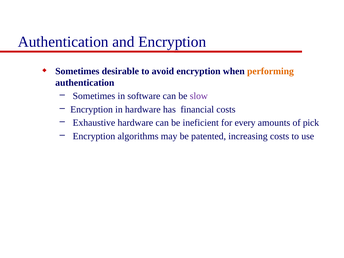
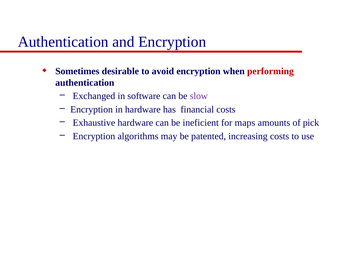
performing colour: orange -> red
Sometimes at (94, 96): Sometimes -> Exchanged
every: every -> maps
